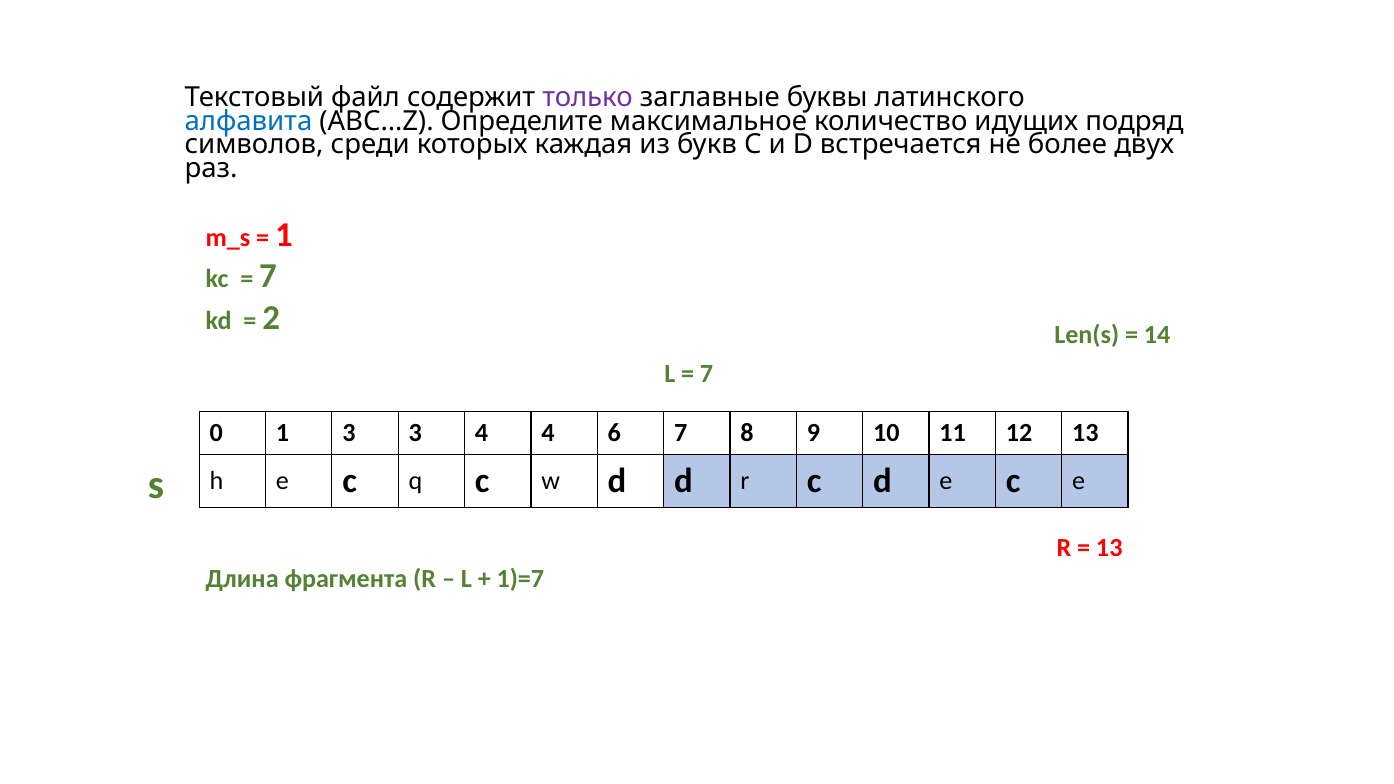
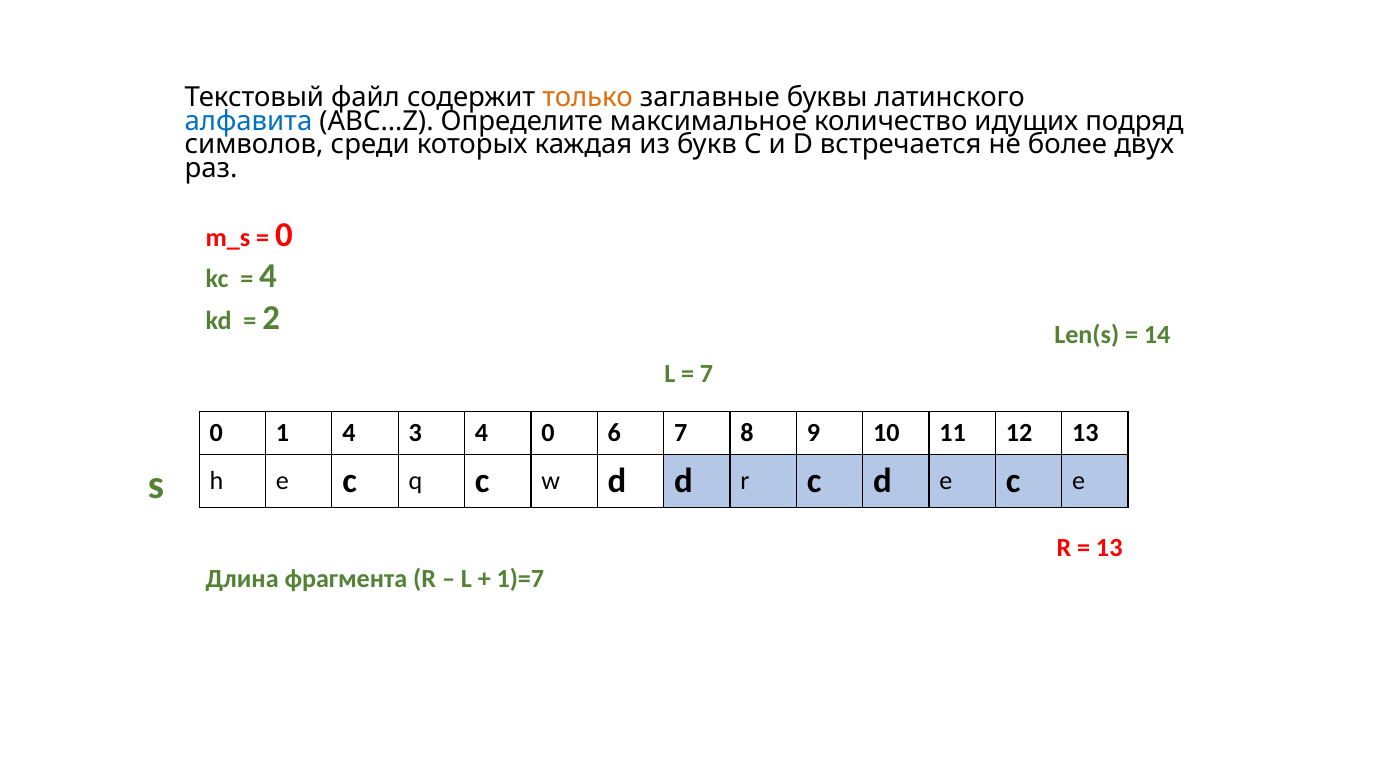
только colour: purple -> orange
1 at (284, 235): 1 -> 0
7 at (268, 276): 7 -> 4
1 3: 3 -> 4
4 4: 4 -> 0
